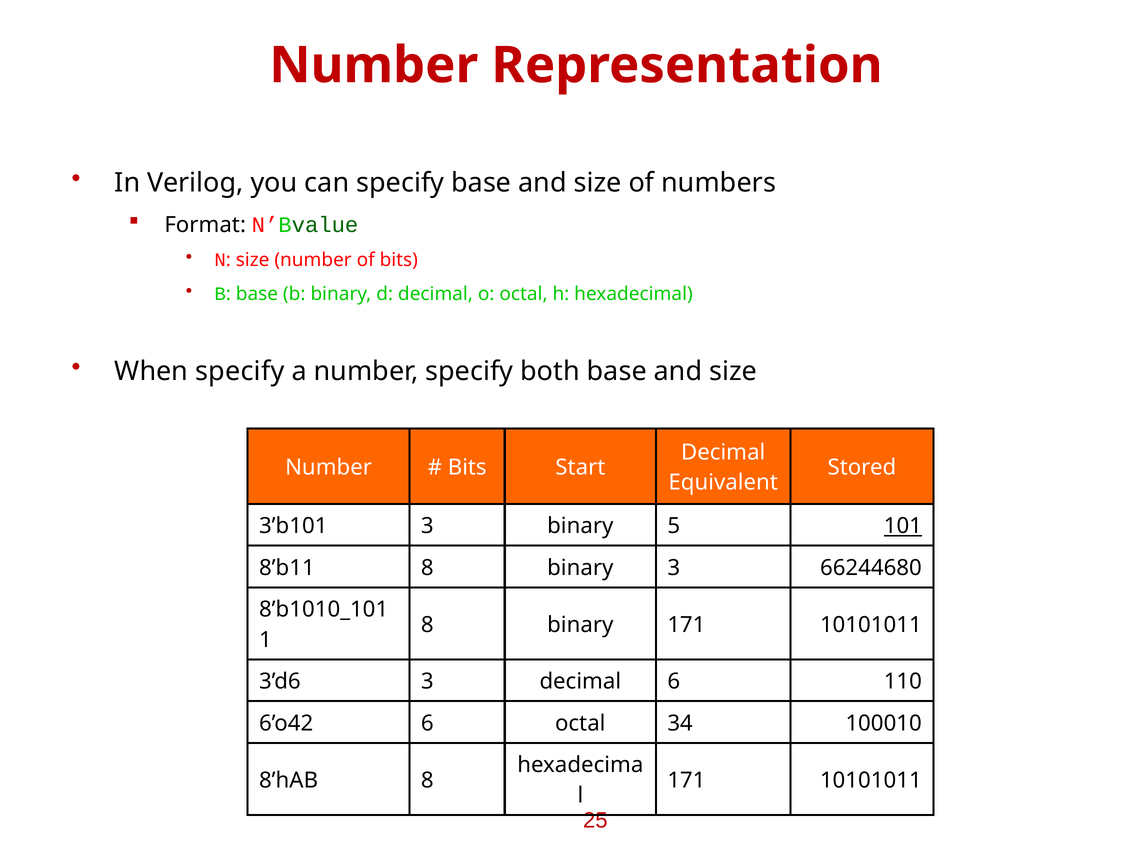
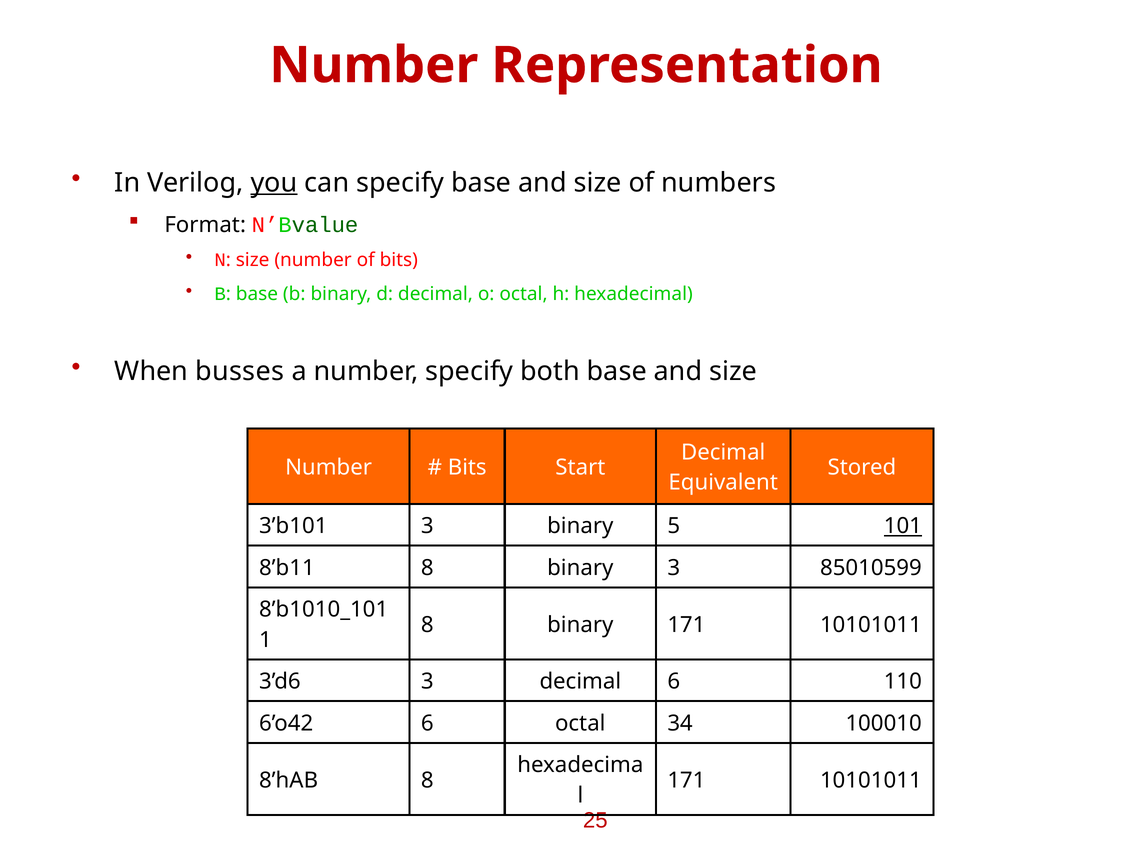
you underline: none -> present
When specify: specify -> busses
66244680: 66244680 -> 85010599
